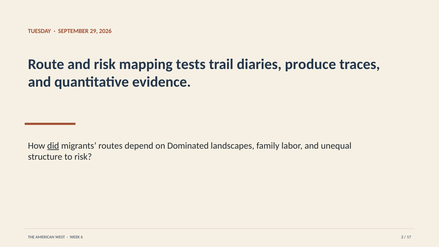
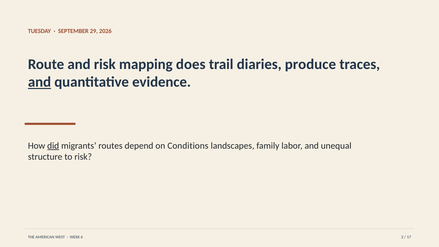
tests: tests -> does
and at (39, 82) underline: none -> present
Dominated: Dominated -> Conditions
